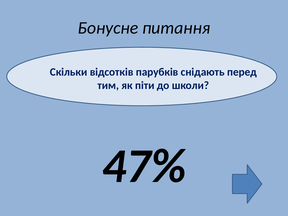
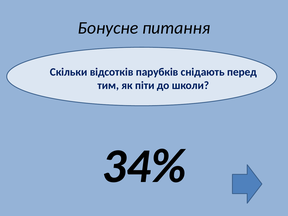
47%: 47% -> 34%
